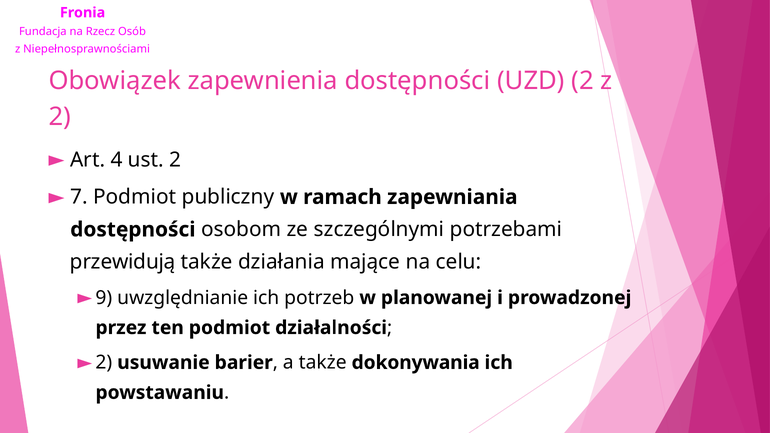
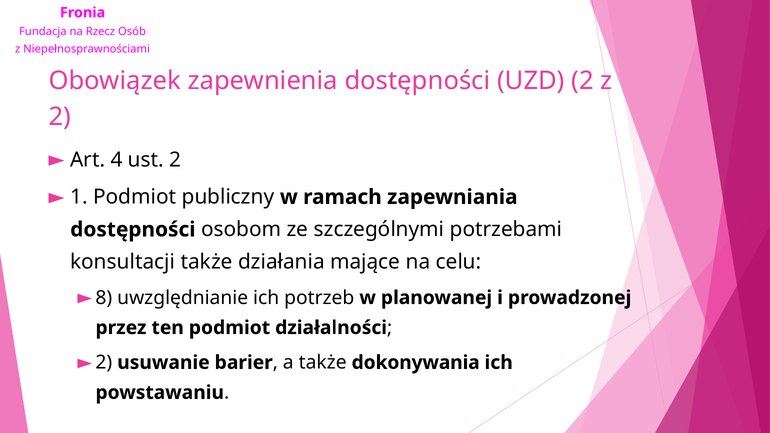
7: 7 -> 1
przewidują: przewidują -> konsultacji
9: 9 -> 8
